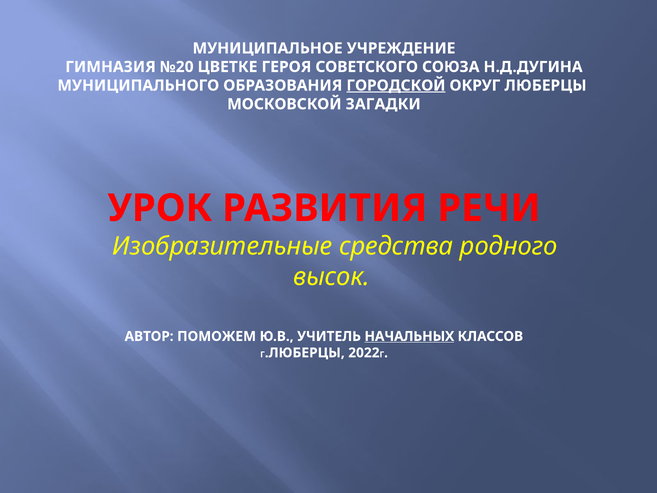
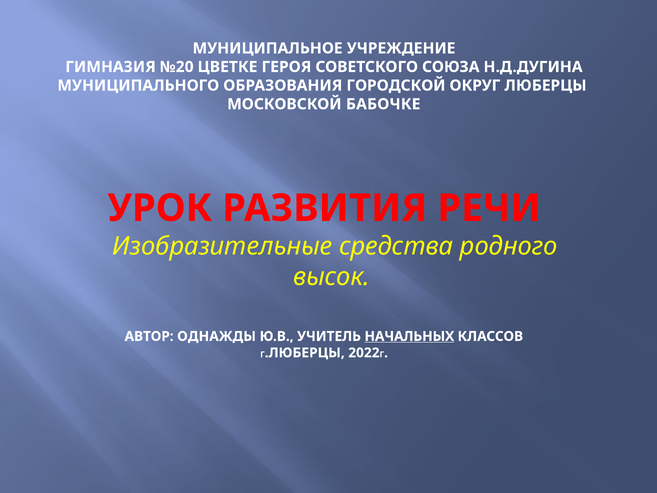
ГОРОДСКОЙ underline: present -> none
ЗАГАДКИ: ЗАГАДКИ -> БАБОЧКЕ
ПОМОЖЕМ: ПОМОЖЕМ -> ОДНАЖДЫ
